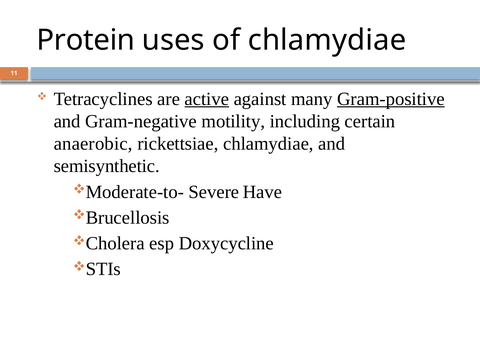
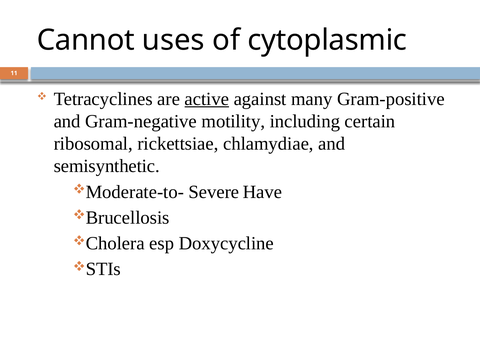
Protein: Protein -> Cannot
of chlamydiae: chlamydiae -> cytoplasmic
Gram-positive underline: present -> none
anaerobic: anaerobic -> ribosomal
